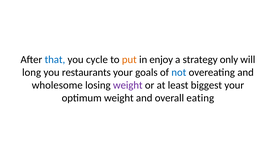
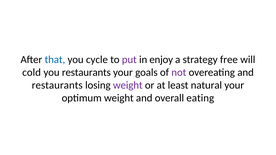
put colour: orange -> purple
only: only -> free
long: long -> cold
not colour: blue -> purple
wholesome at (57, 85): wholesome -> restaurants
biggest: biggest -> natural
